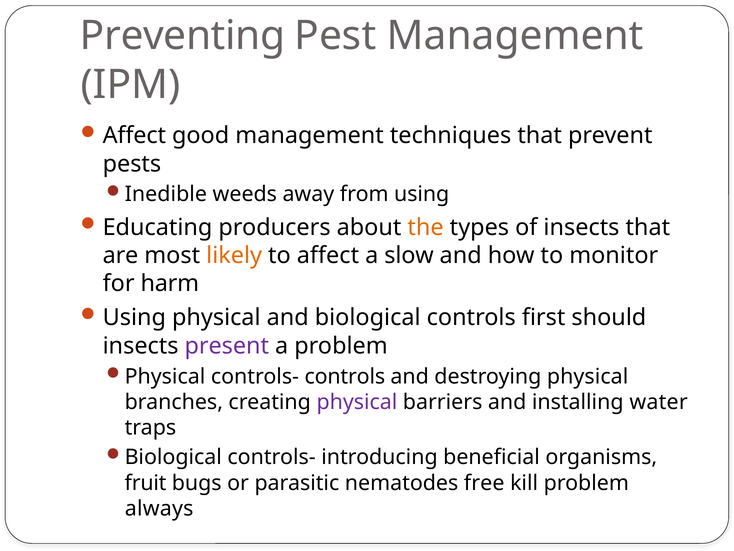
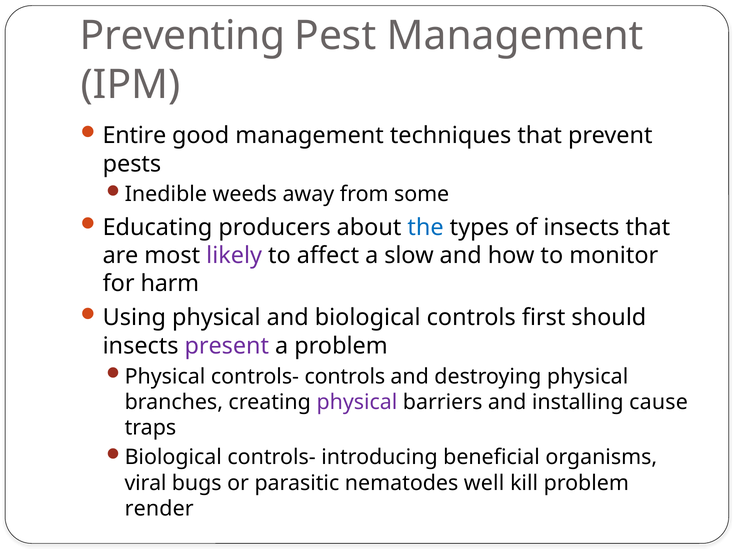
Affect at (134, 136): Affect -> Entire
from using: using -> some
the colour: orange -> blue
likely colour: orange -> purple
water: water -> cause
fruit: fruit -> viral
free: free -> well
always: always -> render
